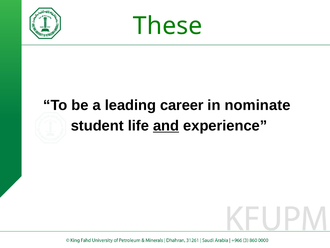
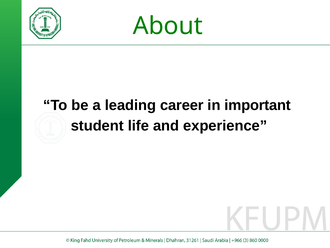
These: These -> About
nominate: nominate -> important
and underline: present -> none
